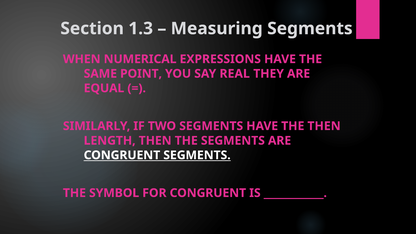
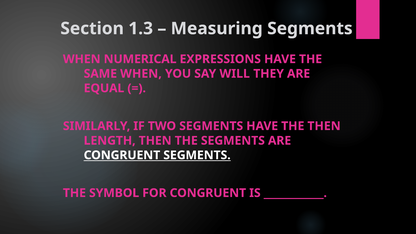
SAME POINT: POINT -> WHEN
REAL: REAL -> WILL
